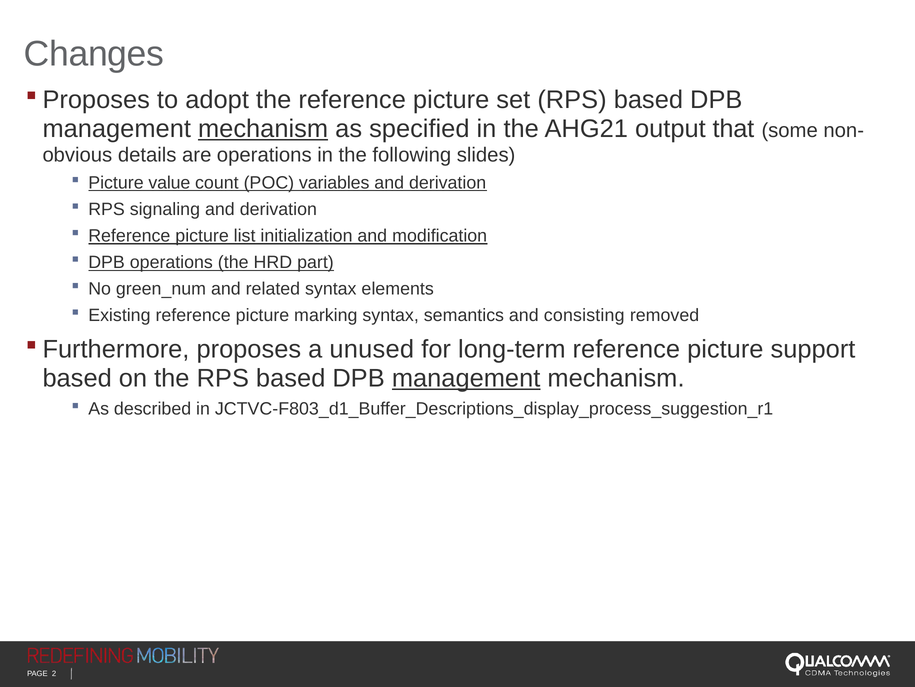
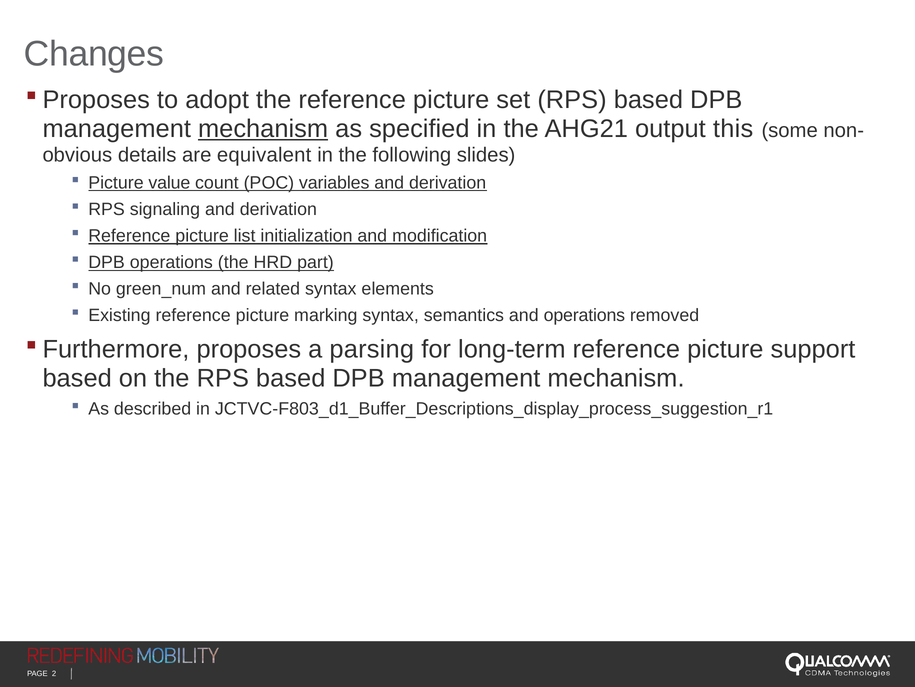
that: that -> this
are operations: operations -> equivalent
and consisting: consisting -> operations
unused: unused -> parsing
management at (466, 378) underline: present -> none
